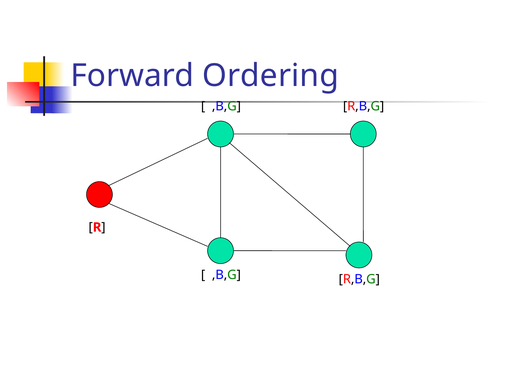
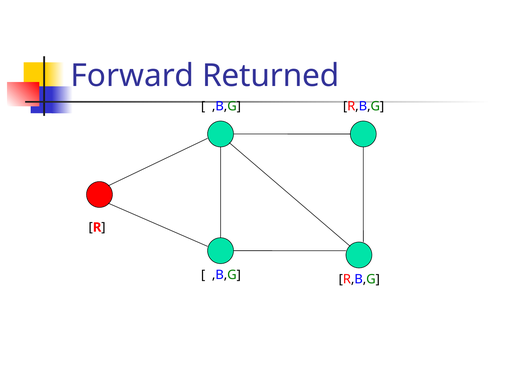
Ordering: Ordering -> Returned
